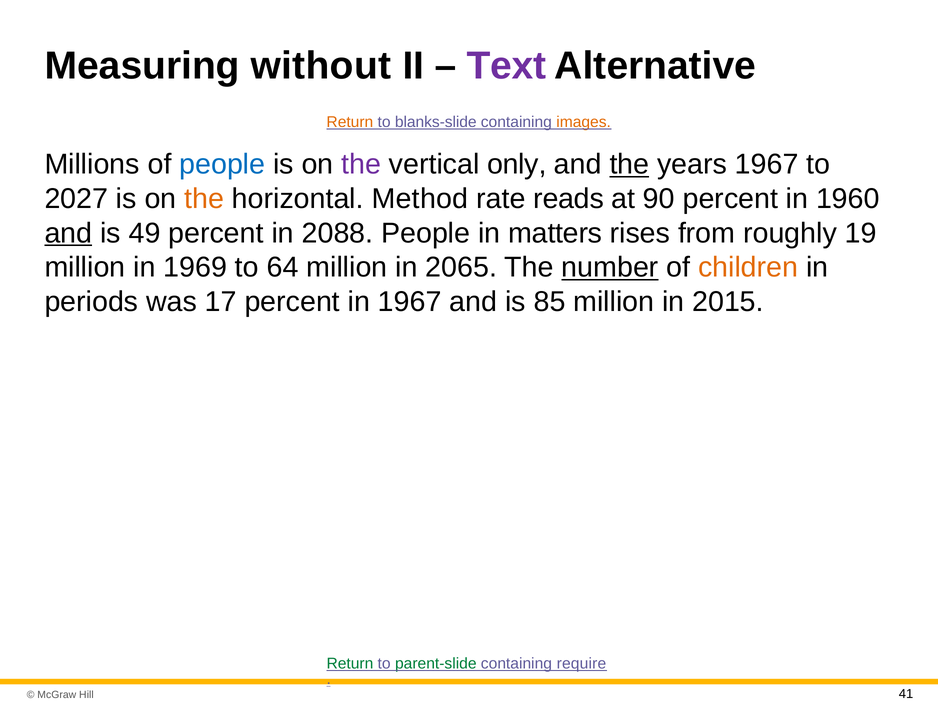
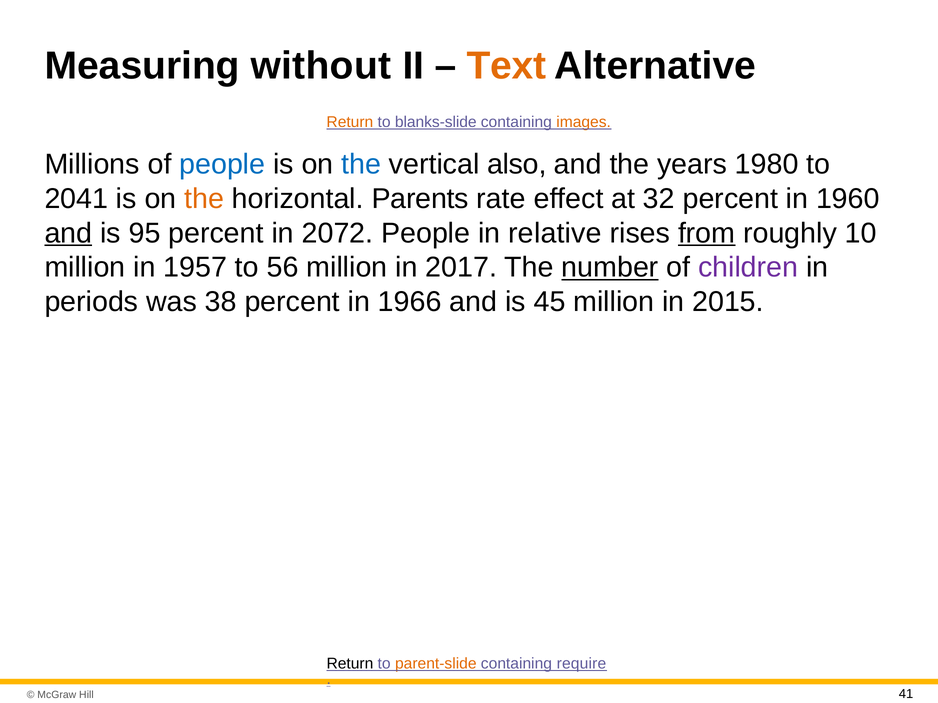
Text colour: purple -> orange
the at (361, 165) colour: purple -> blue
only: only -> also
the at (629, 165) underline: present -> none
years 1967: 1967 -> 1980
2027: 2027 -> 2041
Method: Method -> Parents
reads: reads -> effect
90: 90 -> 32
49: 49 -> 95
2088: 2088 -> 2072
matters: matters -> relative
from underline: none -> present
19: 19 -> 10
1969: 1969 -> 1957
64: 64 -> 56
2065: 2065 -> 2017
children colour: orange -> purple
17: 17 -> 38
in 1967: 1967 -> 1966
85: 85 -> 45
Return at (350, 664) colour: green -> black
parent-slide colour: green -> orange
